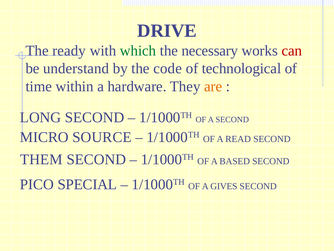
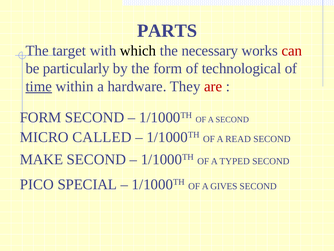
DRIVE: DRIVE -> PARTS
ready: ready -> target
which colour: green -> black
understand: understand -> particularly
the code: code -> form
time underline: none -> present
are colour: orange -> red
LONG at (41, 117): LONG -> FORM
SOURCE: SOURCE -> CALLED
THEM: THEM -> MAKE
BASED: BASED -> TYPED
